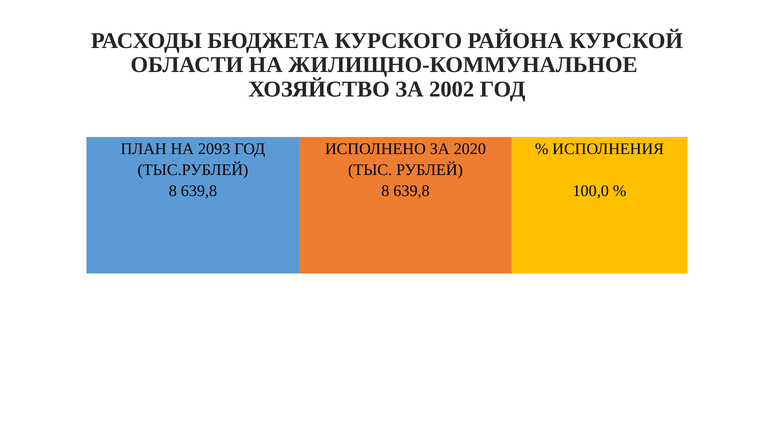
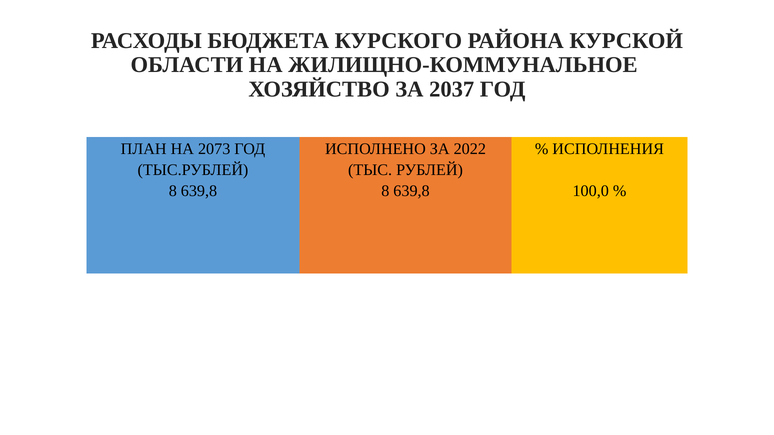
2002: 2002 -> 2037
2093: 2093 -> 2073
2020: 2020 -> 2022
